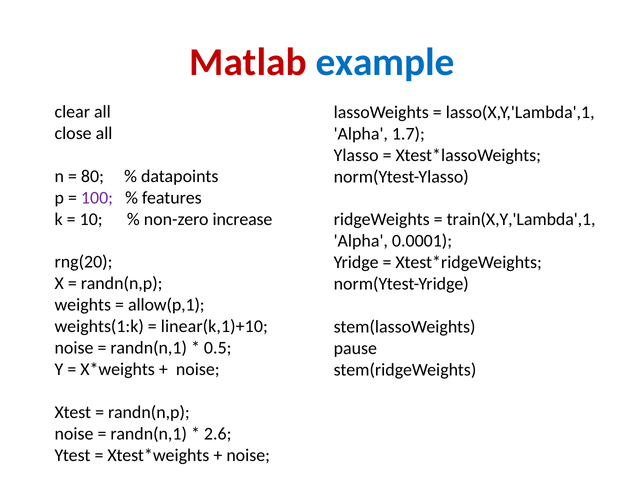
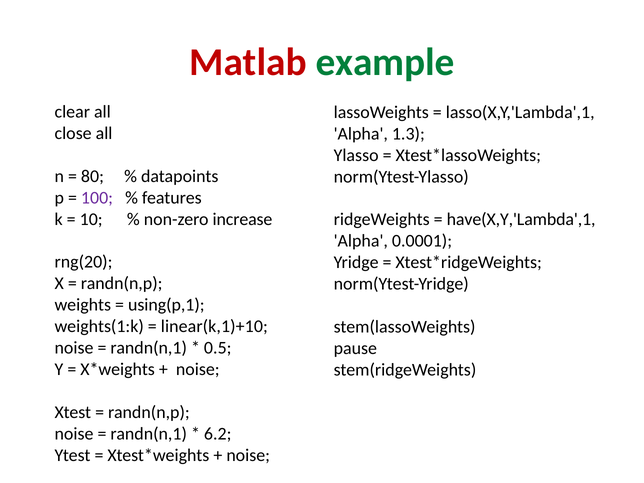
example colour: blue -> green
1.7: 1.7 -> 1.3
train(X,Y,'Lambda',1: train(X,Y,'Lambda',1 -> have(X,Y,'Lambda',1
allow(p,1: allow(p,1 -> using(p,1
2.6: 2.6 -> 6.2
